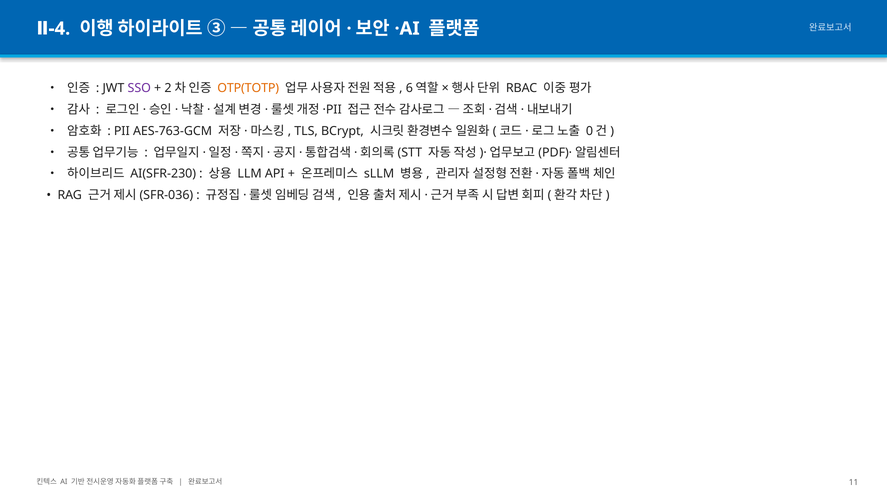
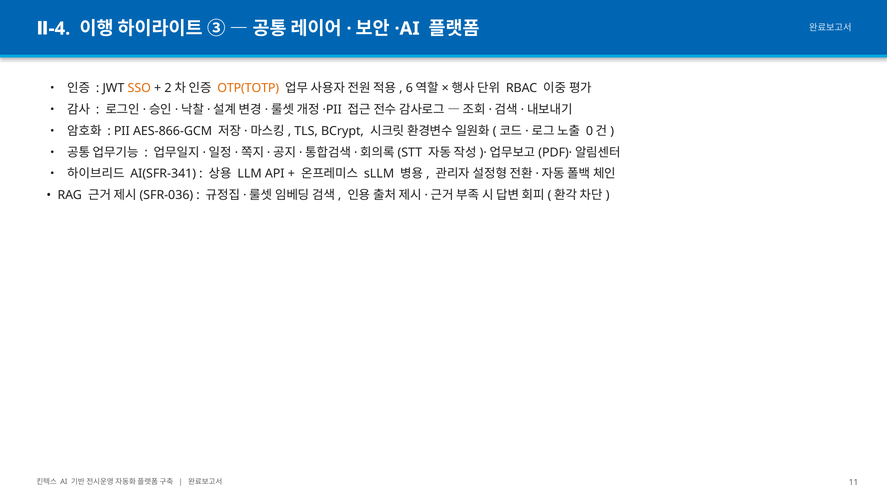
SSO colour: purple -> orange
AES-763-GCM: AES-763-GCM -> AES-866-GCM
AI(SFR-230: AI(SFR-230 -> AI(SFR-341
